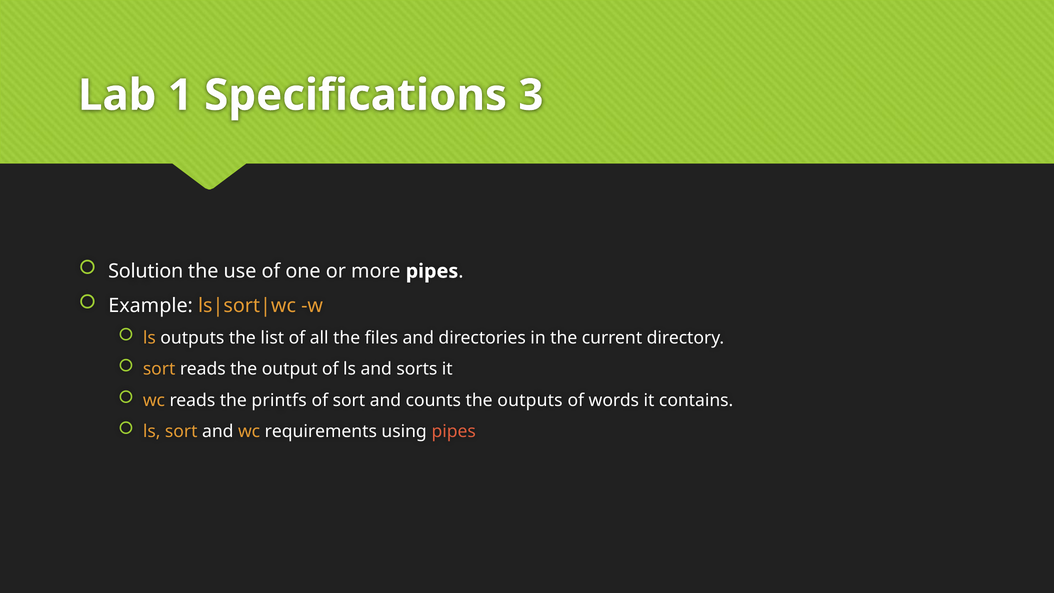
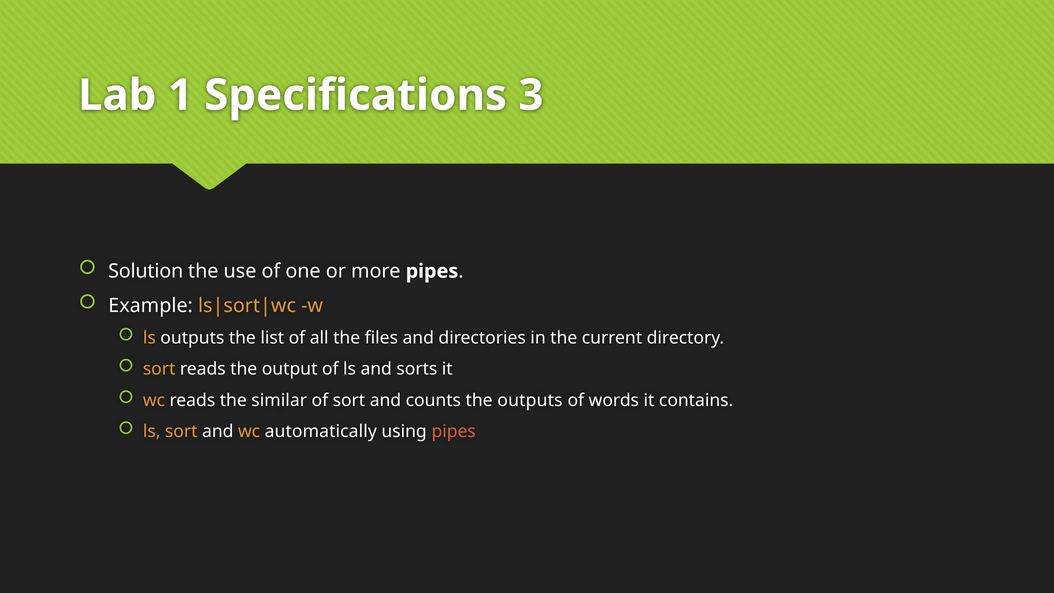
printfs: printfs -> similar
requirements: requirements -> automatically
